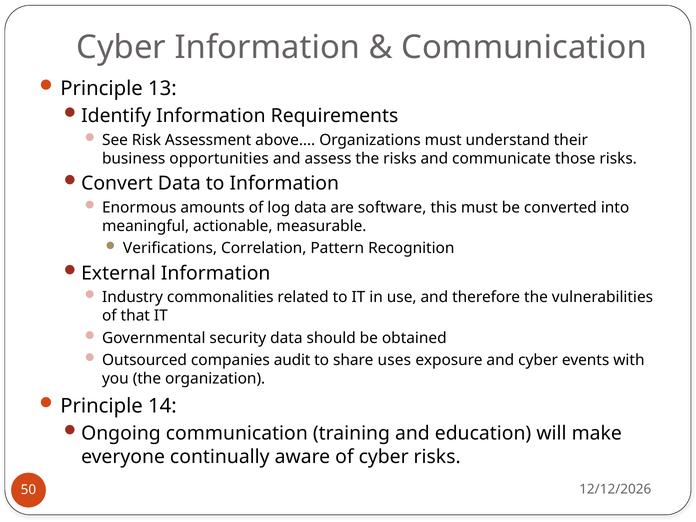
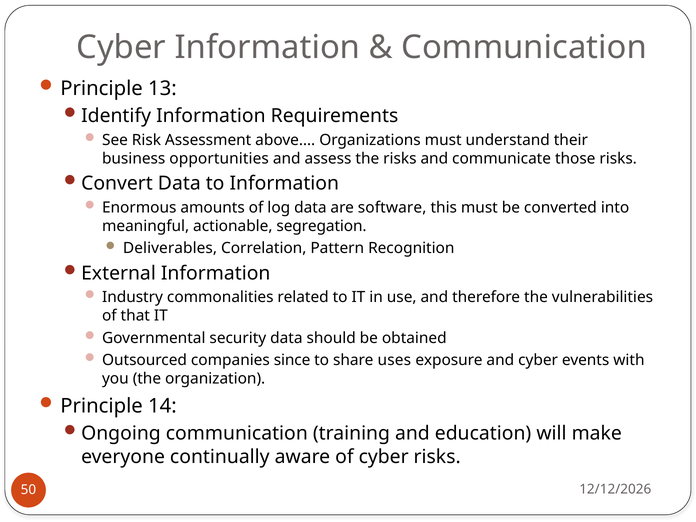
measurable: measurable -> segregation
Verifications: Verifications -> Deliverables
audit: audit -> since
